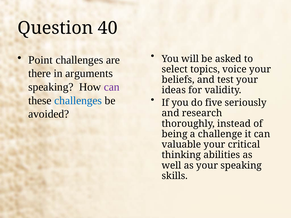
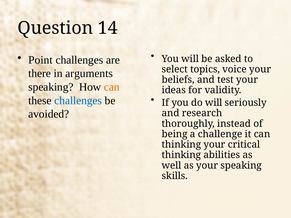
40: 40 -> 14
can at (112, 87) colour: purple -> orange
do five: five -> will
valuable at (181, 145): valuable -> thinking
